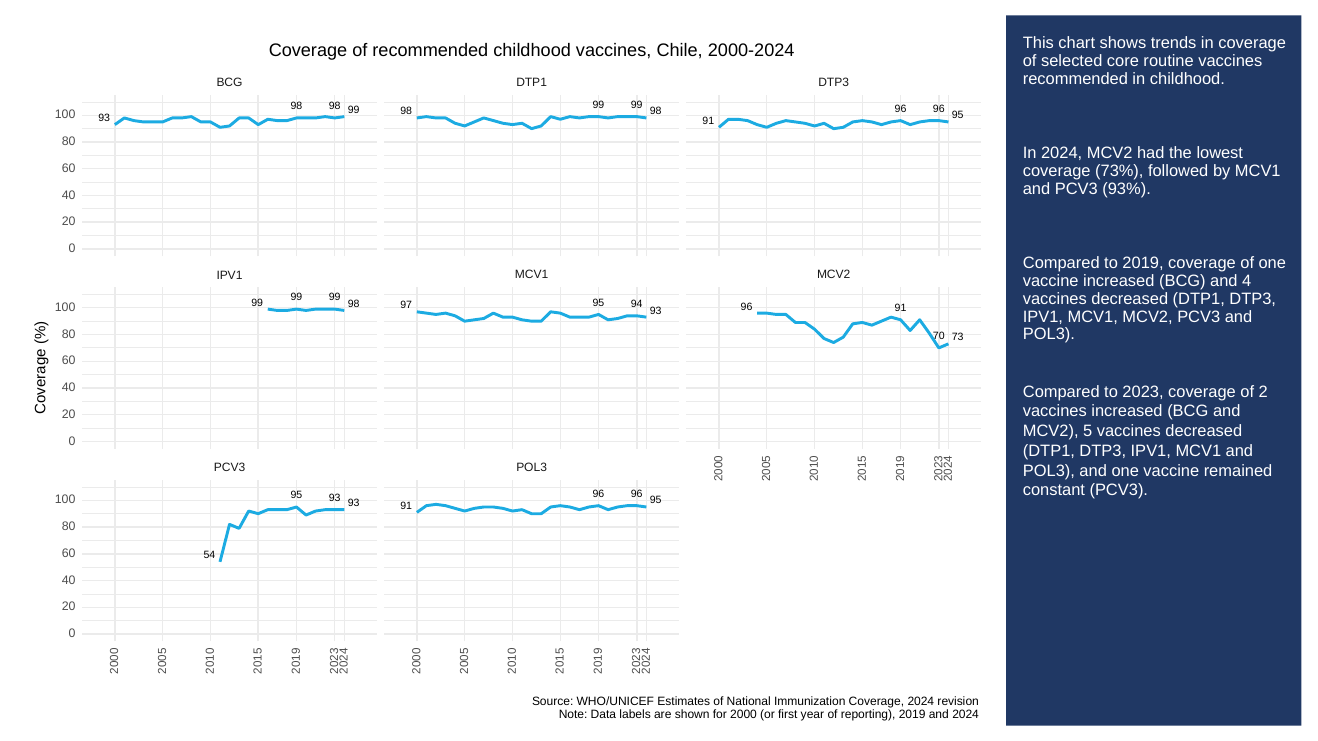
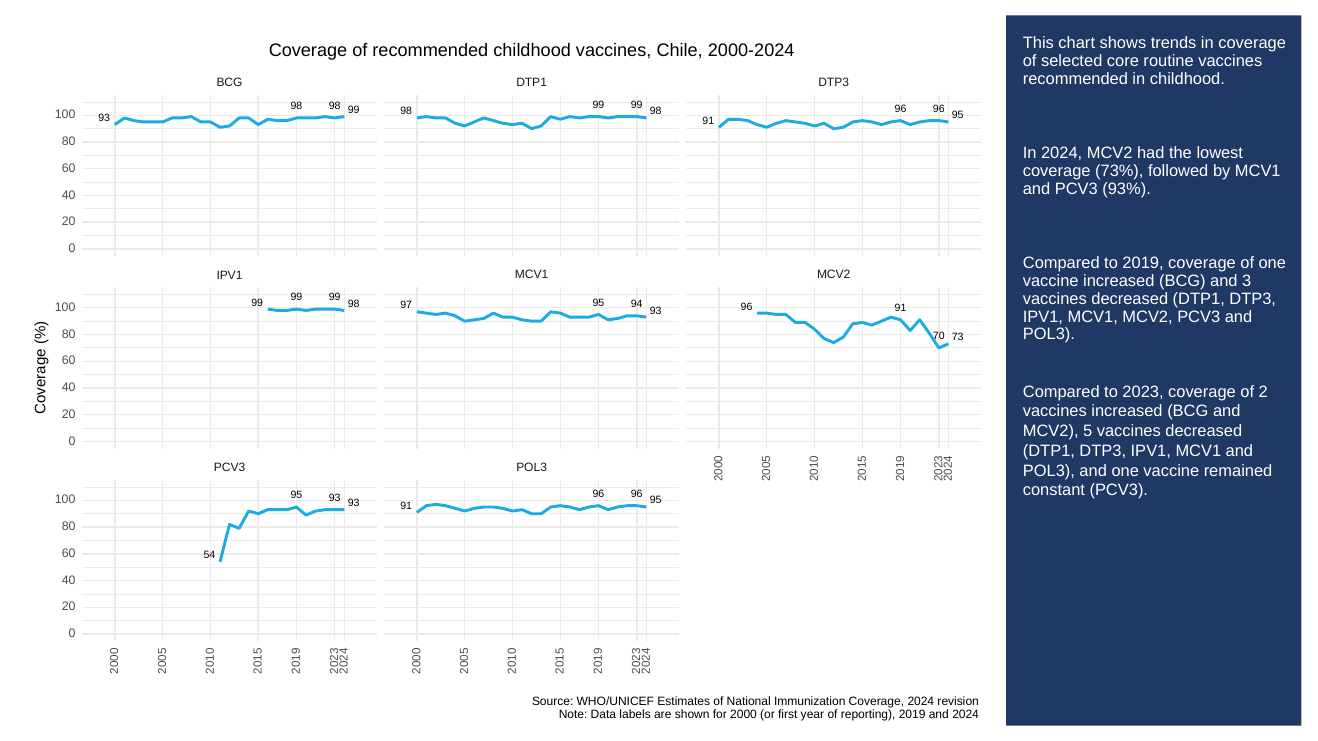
and 4: 4 -> 3
